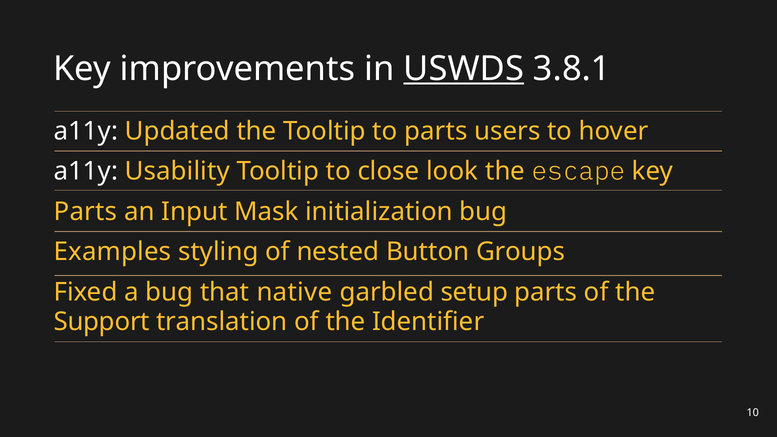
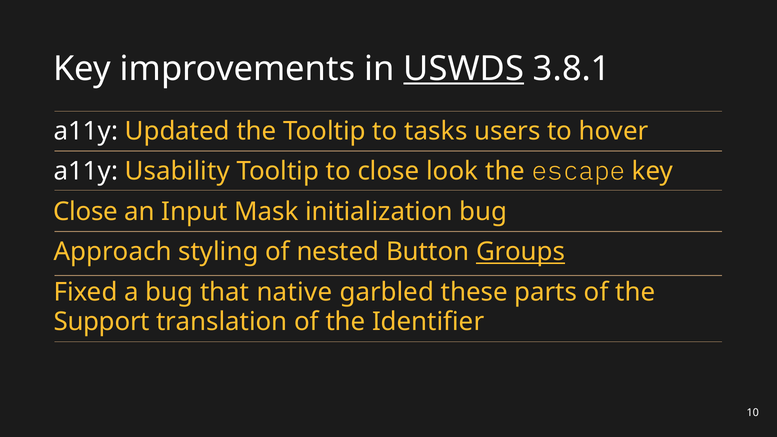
to parts: parts -> tasks
Parts at (85, 212): Parts -> Close
Examples: Examples -> Approach
Groups underline: none -> present
setup: setup -> these
